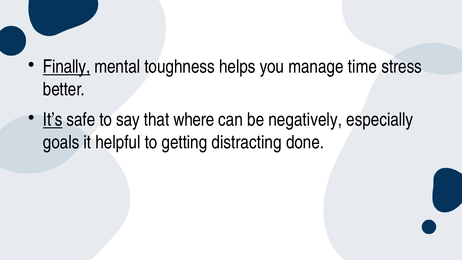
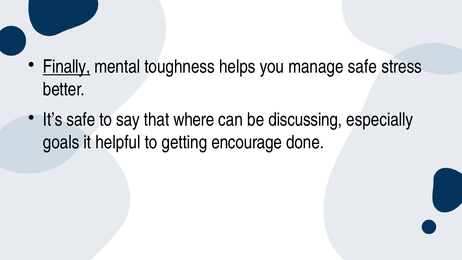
manage time: time -> safe
It’s underline: present -> none
negatively: negatively -> discussing
distracting: distracting -> encourage
